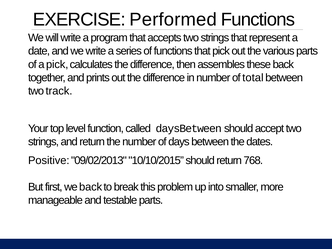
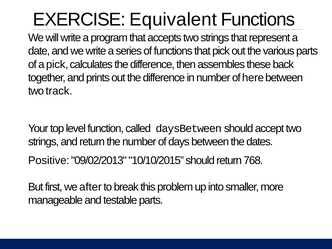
Performed: Performed -> Equivalent
total: total -> here
we back: back -> after
